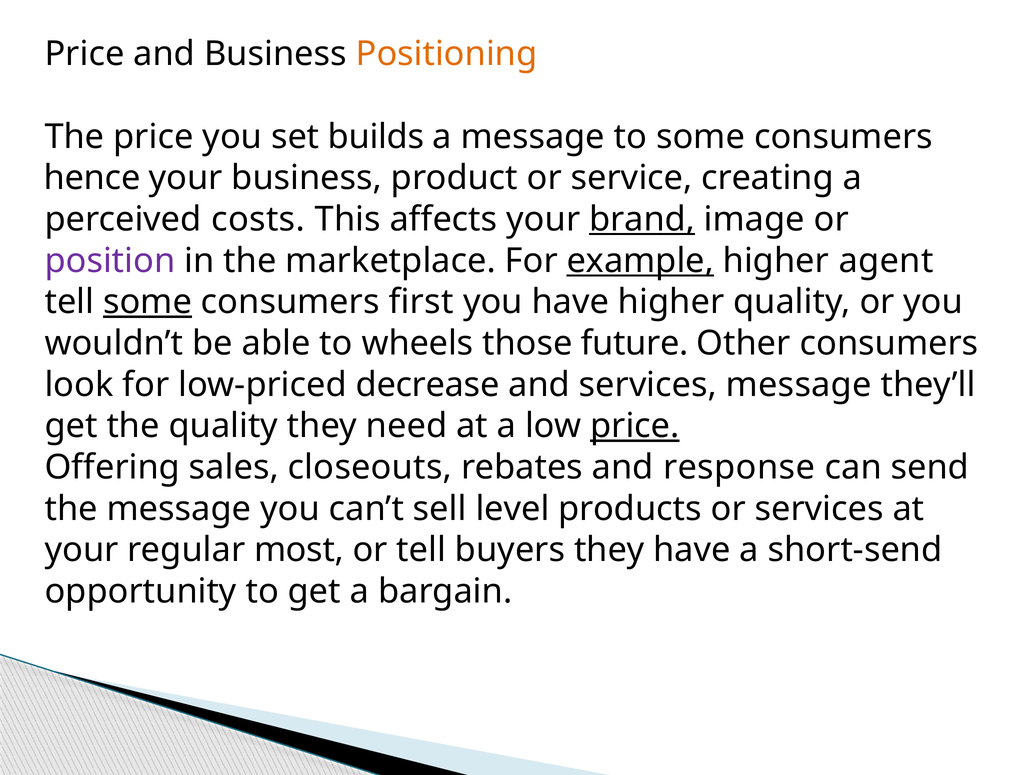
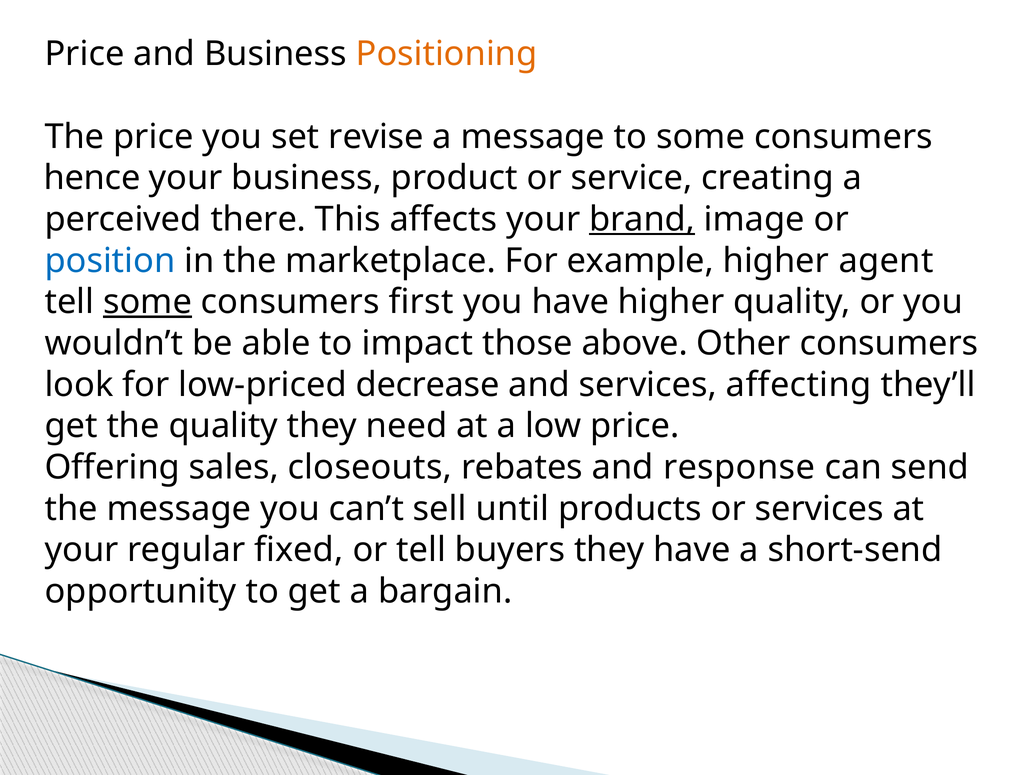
builds: builds -> revise
costs: costs -> there
position colour: purple -> blue
example underline: present -> none
wheels: wheels -> impact
future: future -> above
services message: message -> affecting
price at (635, 426) underline: present -> none
level: level -> until
most: most -> fixed
